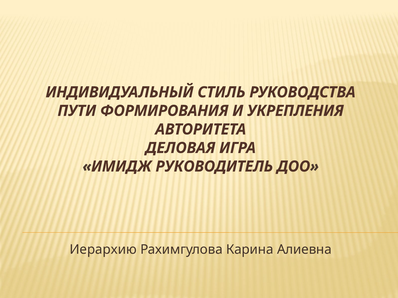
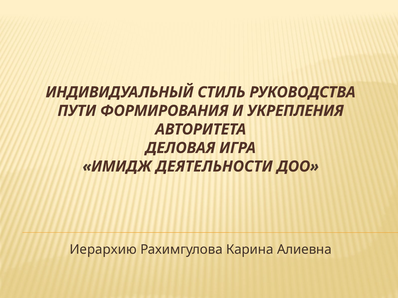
РУКОВОДИТЕЛЬ: РУКОВОДИТЕЛЬ -> ДЕЯТЕЛЬНОСТИ
